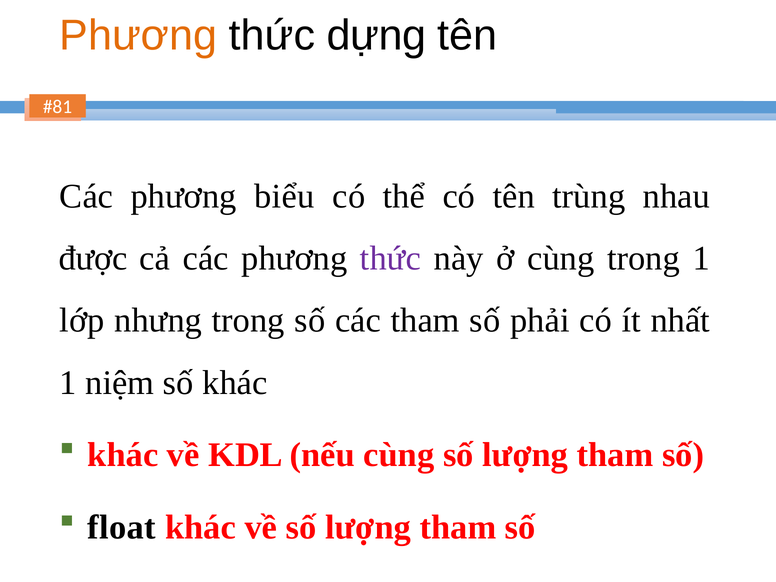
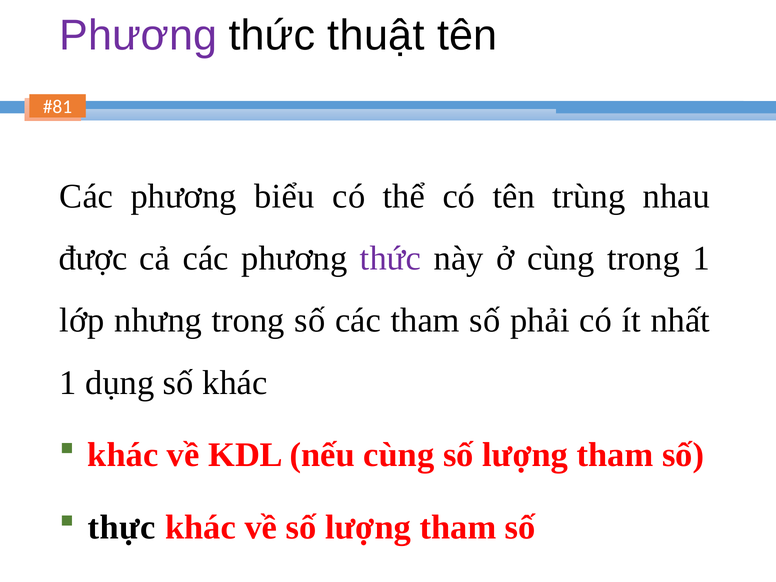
Phương at (138, 35) colour: orange -> purple
dựng: dựng -> thuật
niệm: niệm -> dụng
float: float -> thực
